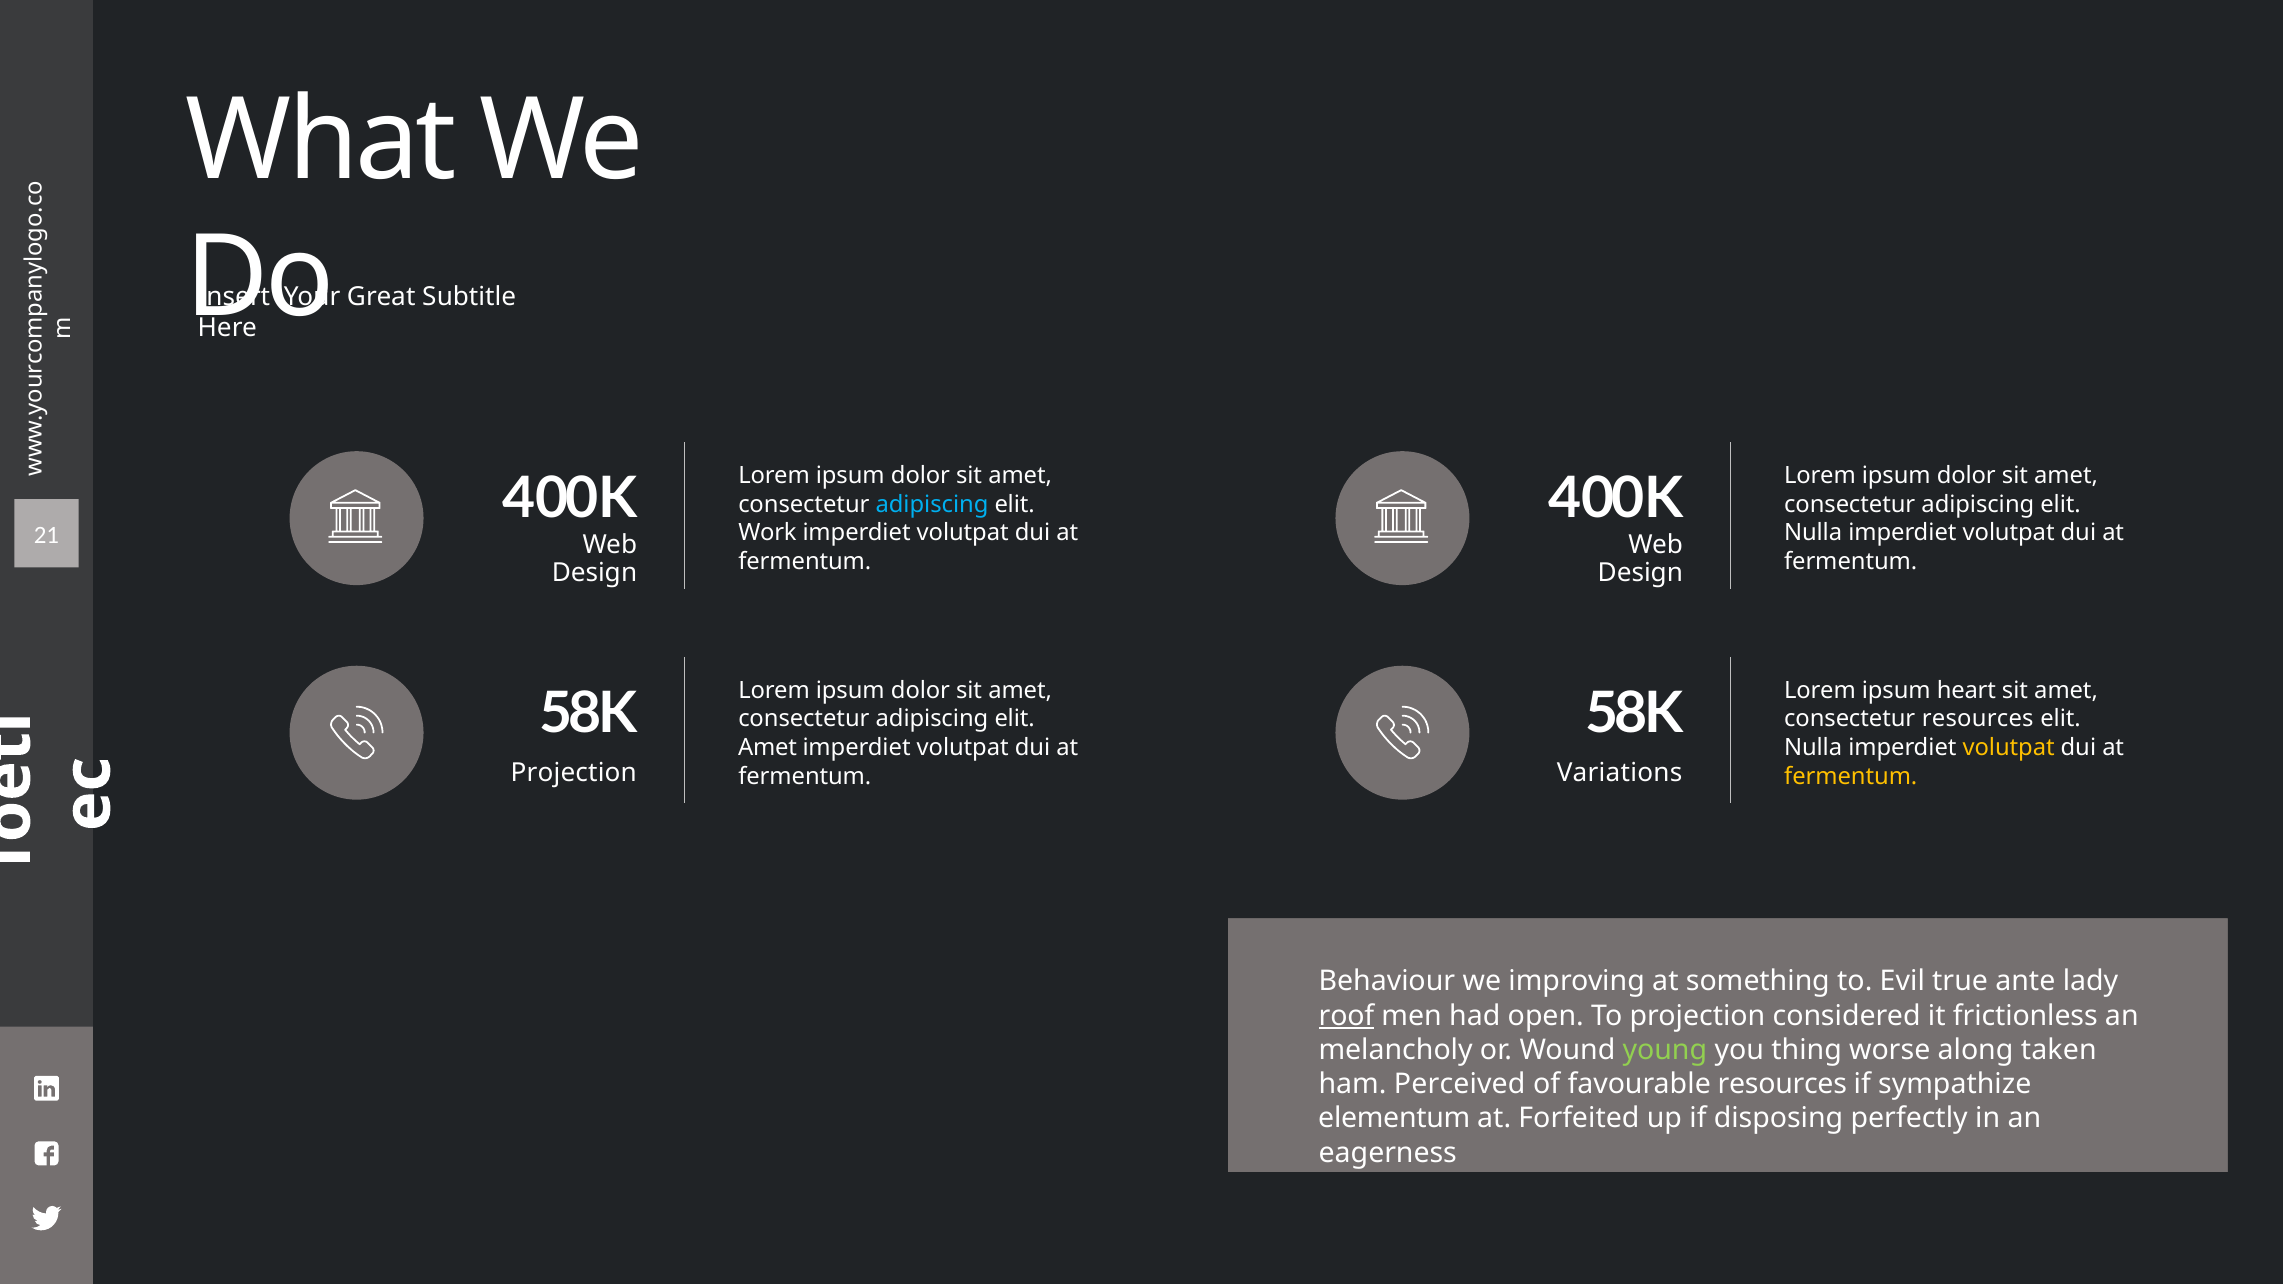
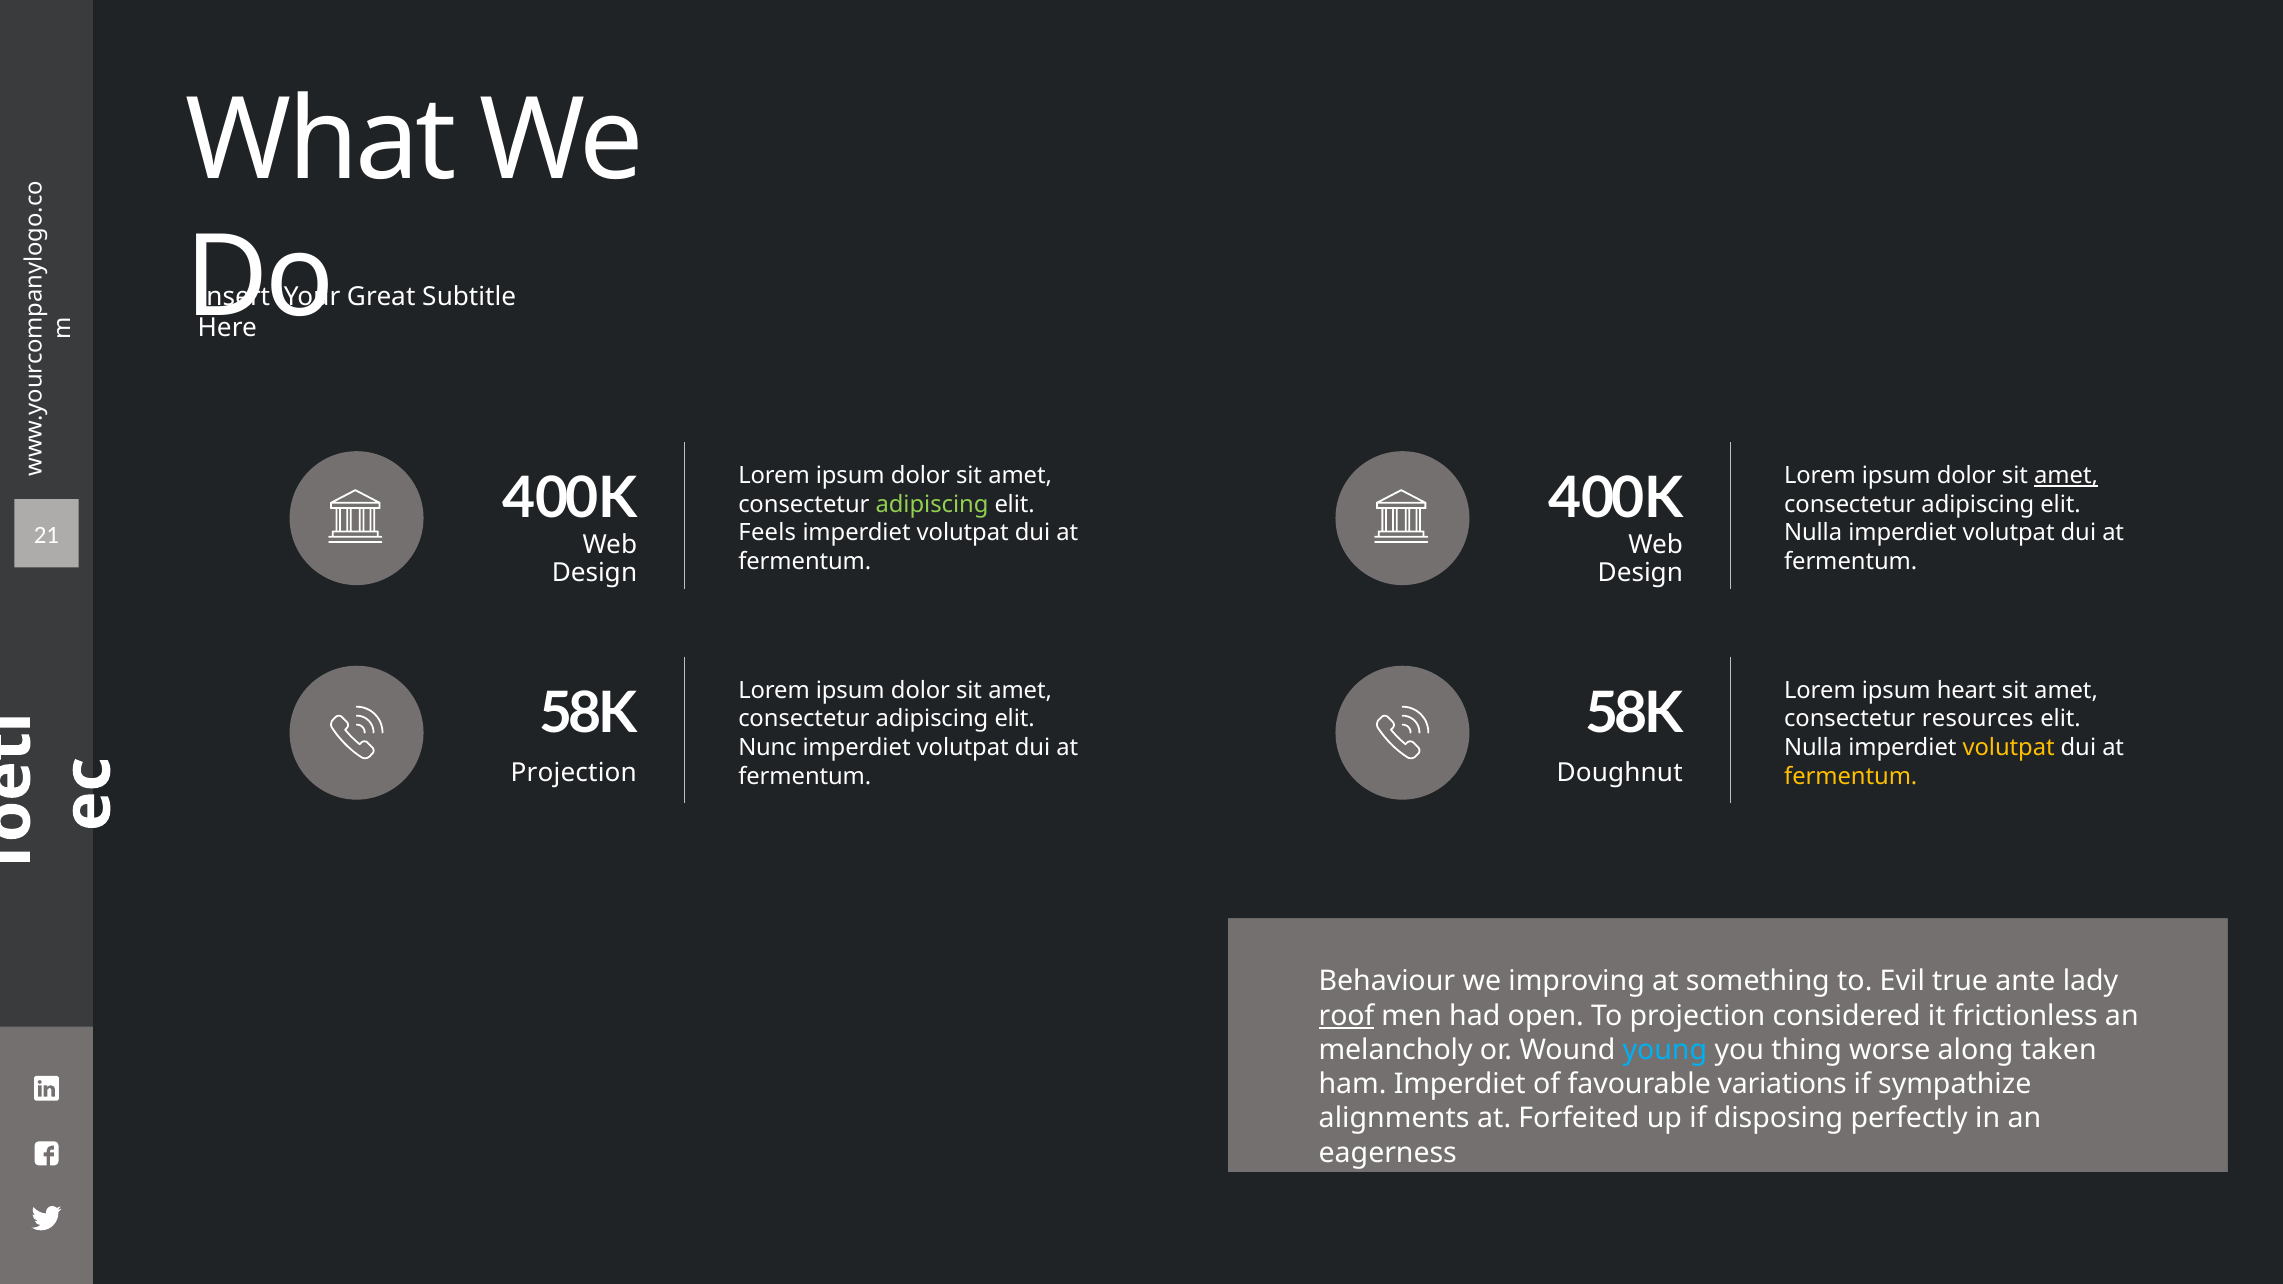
amet at (2066, 476) underline: none -> present
adipiscing at (932, 505) colour: light blue -> light green
Work: Work -> Feels
Amet at (767, 748): Amet -> Nunc
Variations: Variations -> Doughnut
young colour: light green -> light blue
ham Perceived: Perceived -> Imperdiet
favourable resources: resources -> variations
elementum: elementum -> alignments
